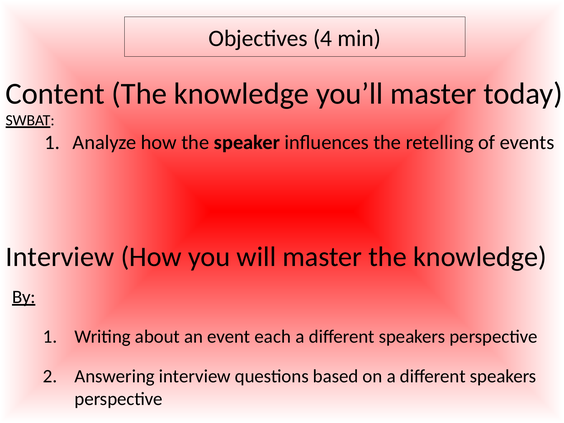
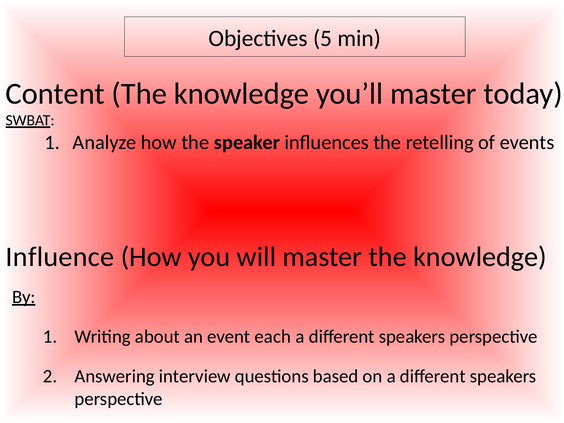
4: 4 -> 5
Interview at (60, 257): Interview -> Influence
